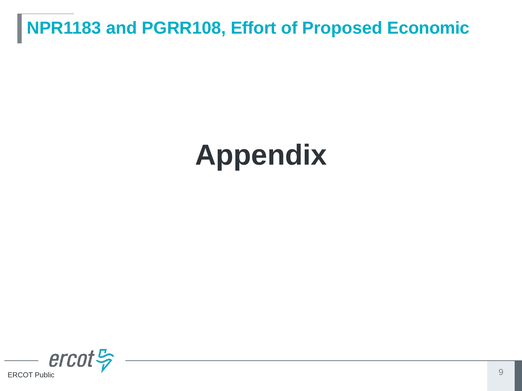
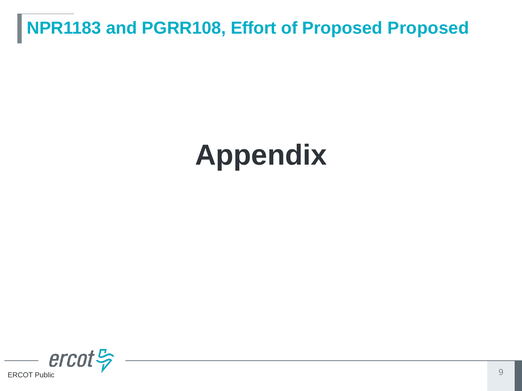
Proposed Economic: Economic -> Proposed
